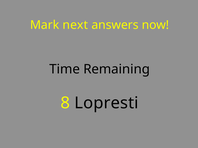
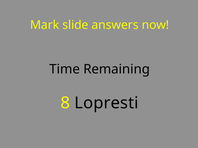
next: next -> slide
